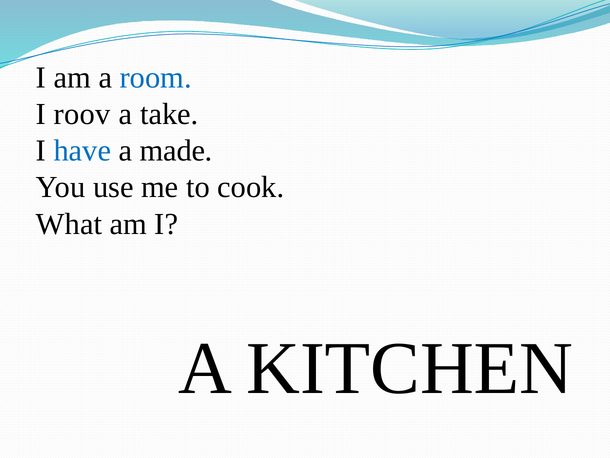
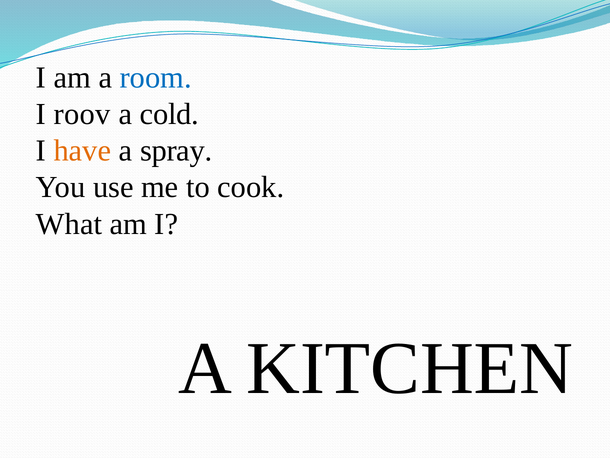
take: take -> cold
have colour: blue -> orange
made: made -> spray
